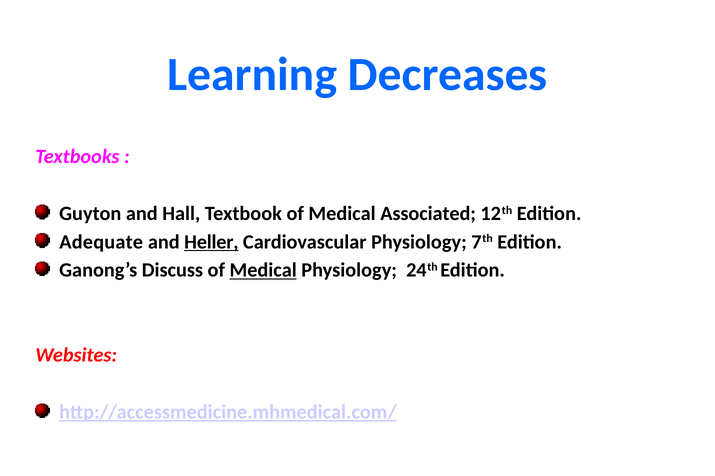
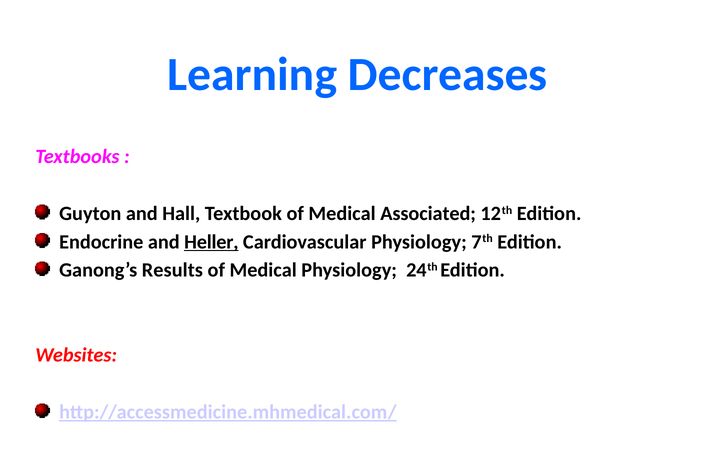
Adequate: Adequate -> Endocrine
Discuss: Discuss -> Results
Medical at (263, 271) underline: present -> none
